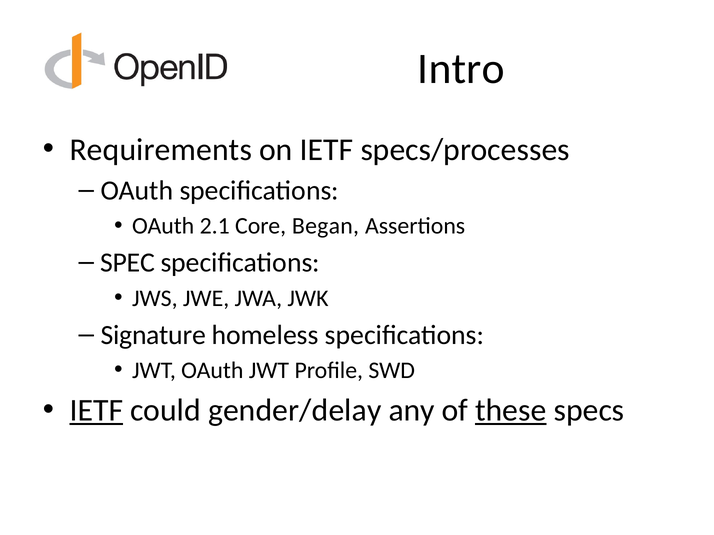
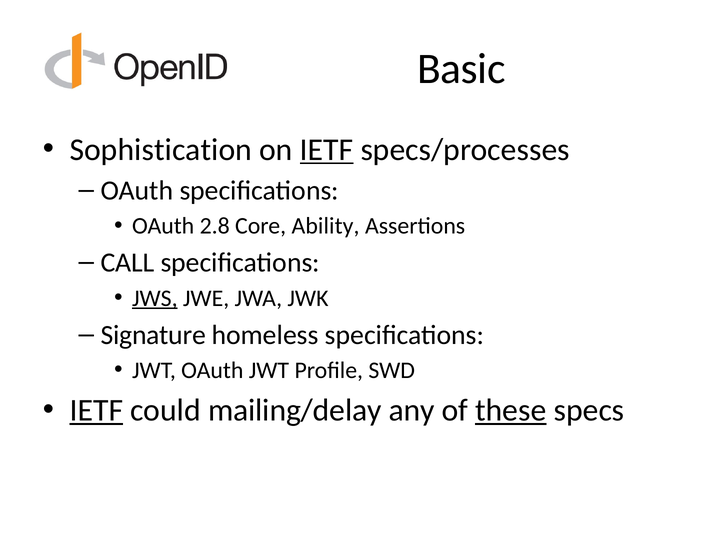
Intro: Intro -> Basic
Requirements: Requirements -> Sophistication
IETF at (327, 150) underline: none -> present
2.1: 2.1 -> 2.8
Began: Began -> Ability
SPEC: SPEC -> CALL
JWS underline: none -> present
gender/delay: gender/delay -> mailing/delay
